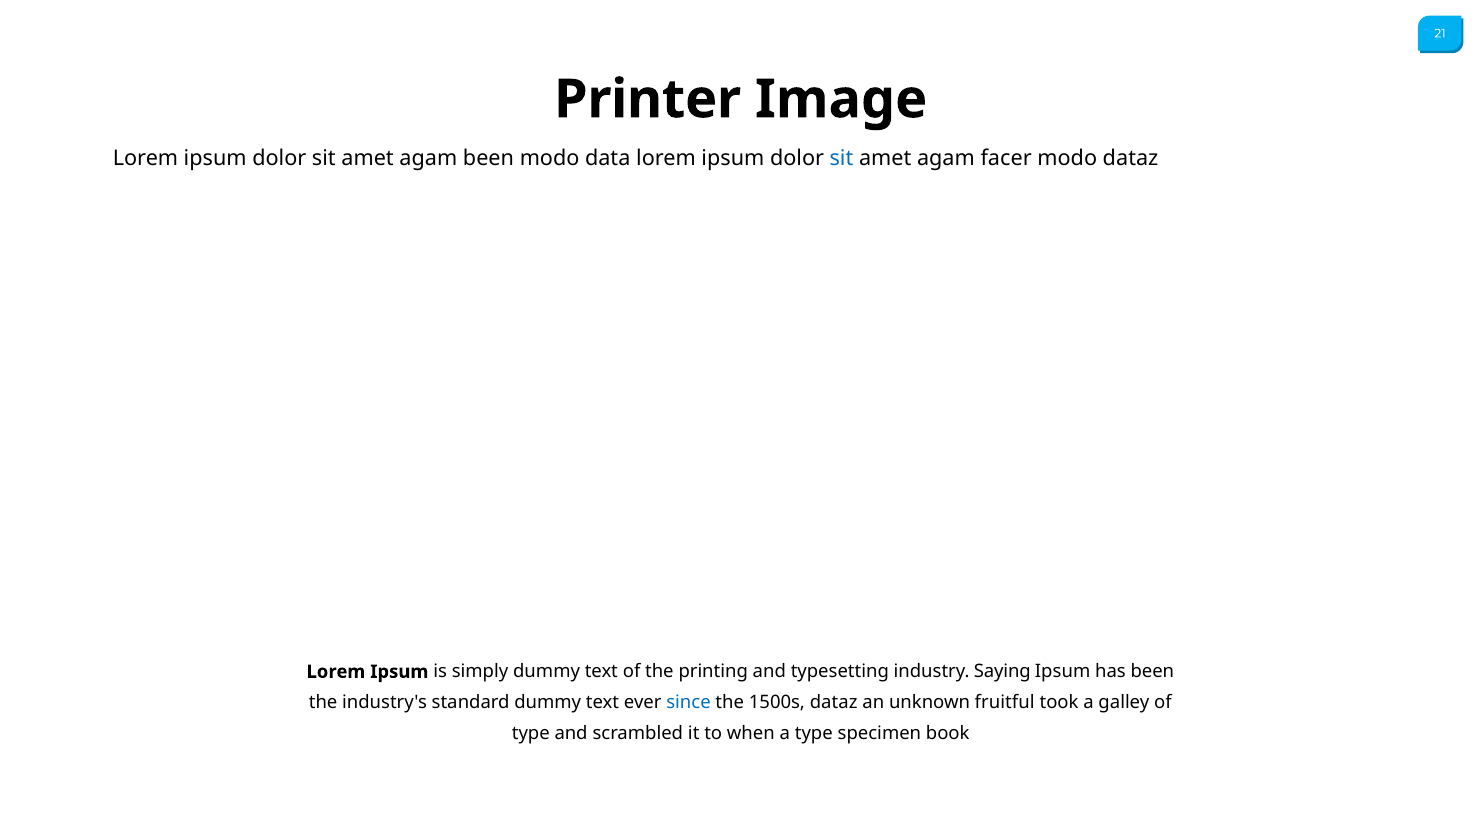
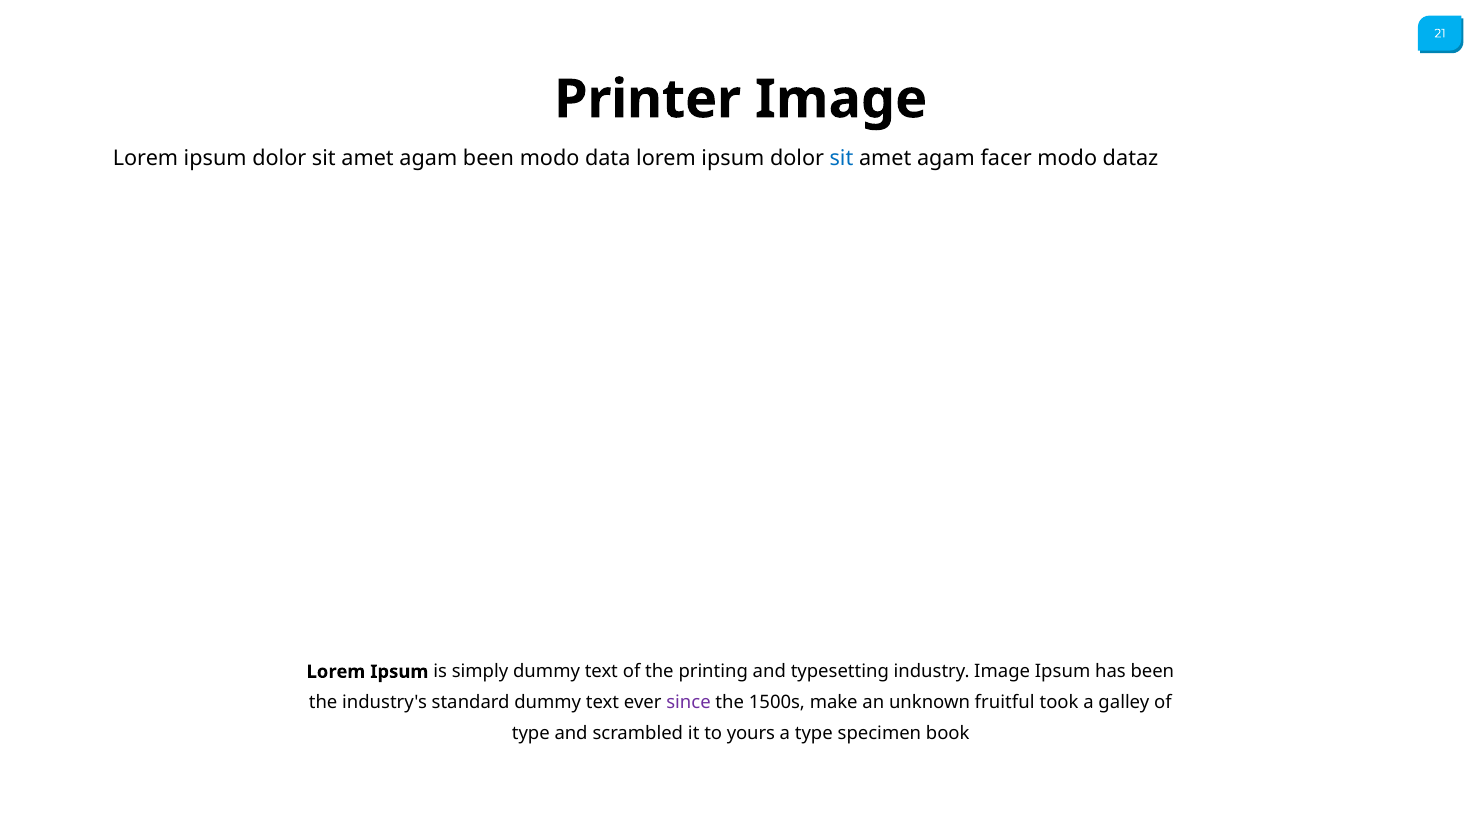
industry Saying: Saying -> Image
since colour: blue -> purple
1500s dataz: dataz -> make
when: when -> yours
